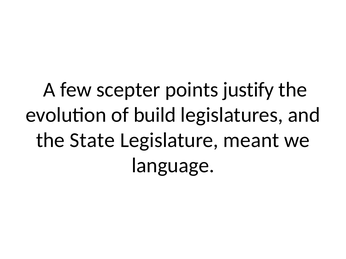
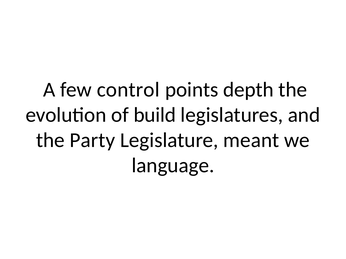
scepter: scepter -> control
justify: justify -> depth
State: State -> Party
